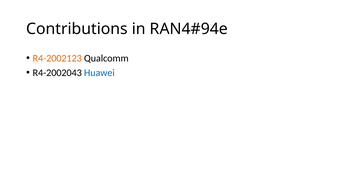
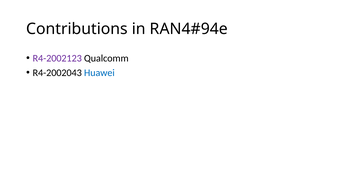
R4-2002123 colour: orange -> purple
